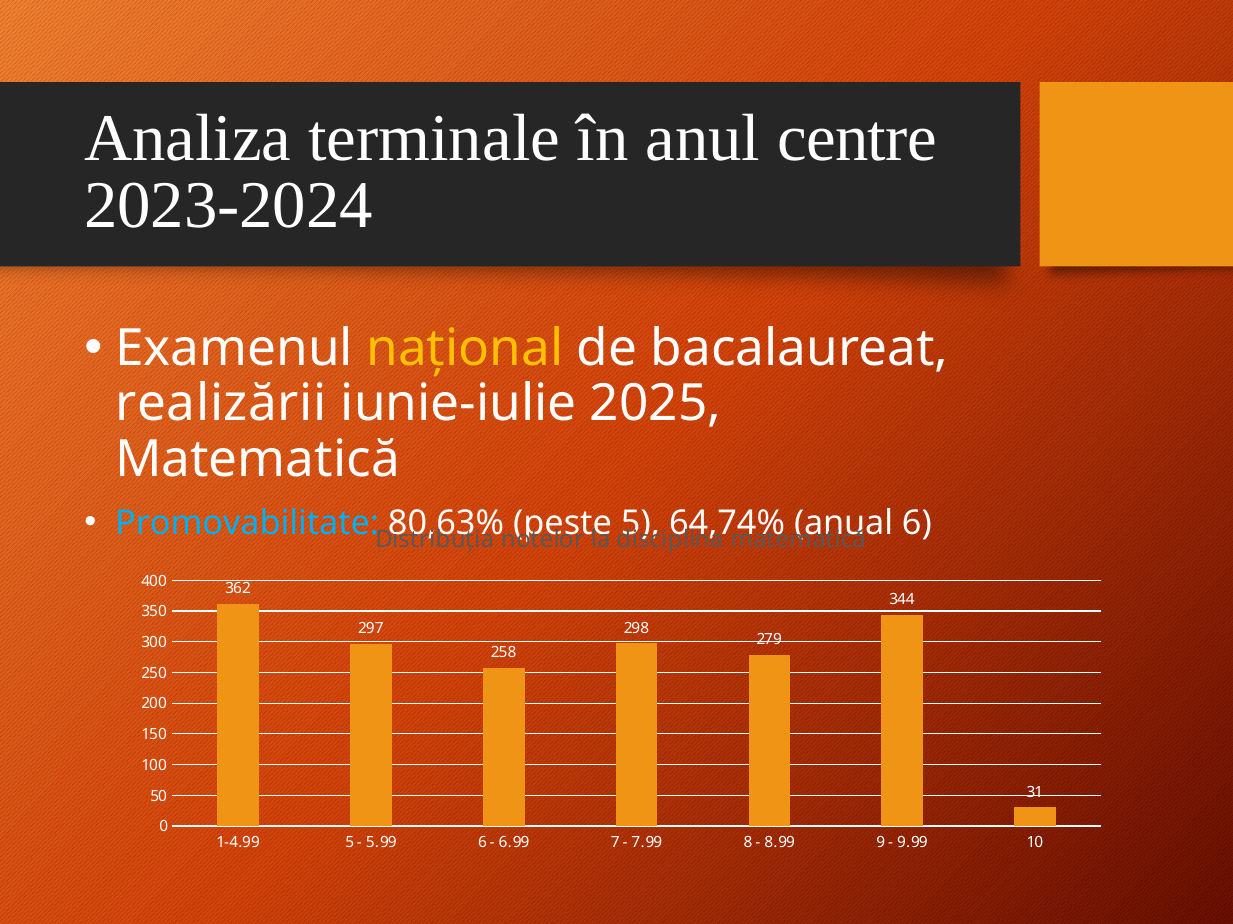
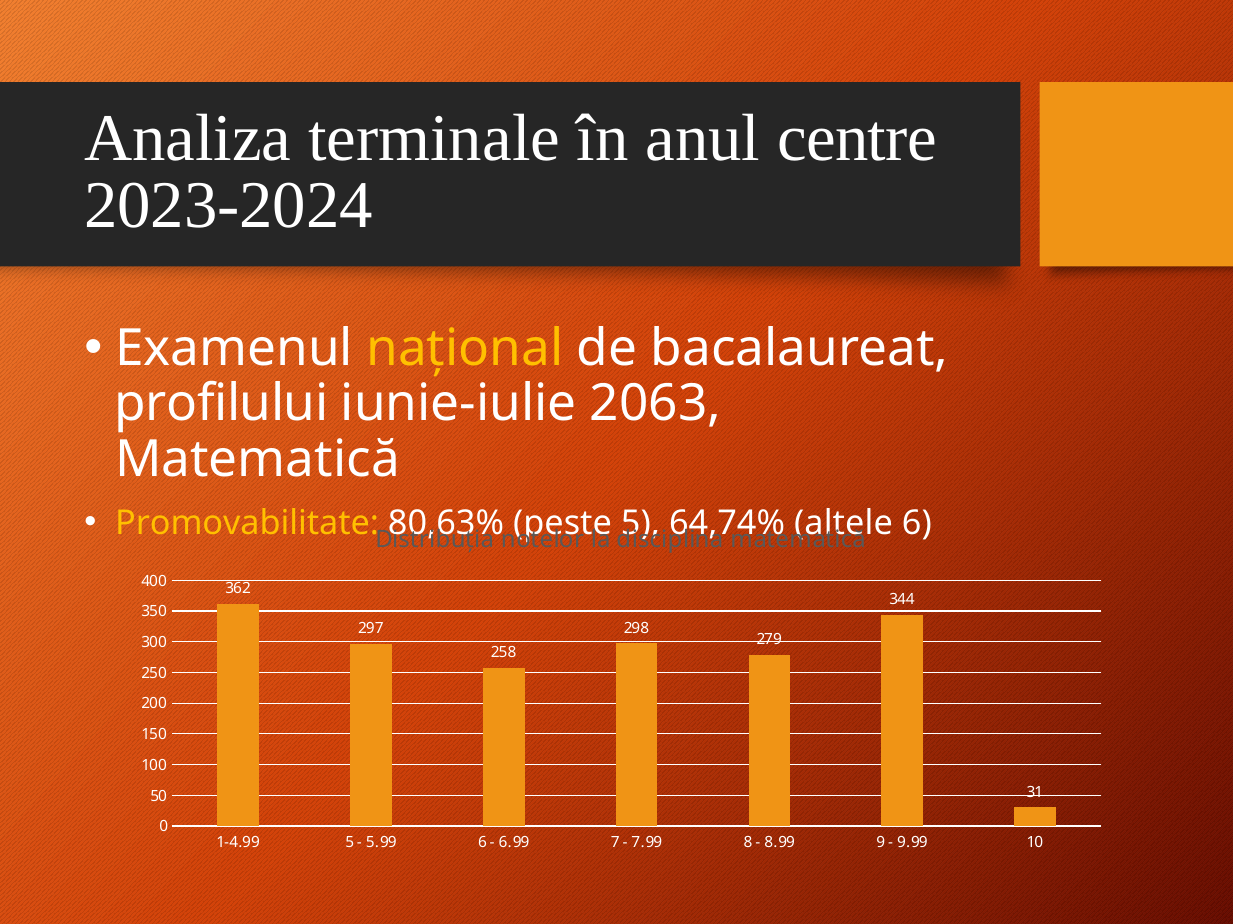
realizării: realizării -> profilului
2025: 2025 -> 2063
Promovabilitate colour: light blue -> yellow
anual: anual -> altele
